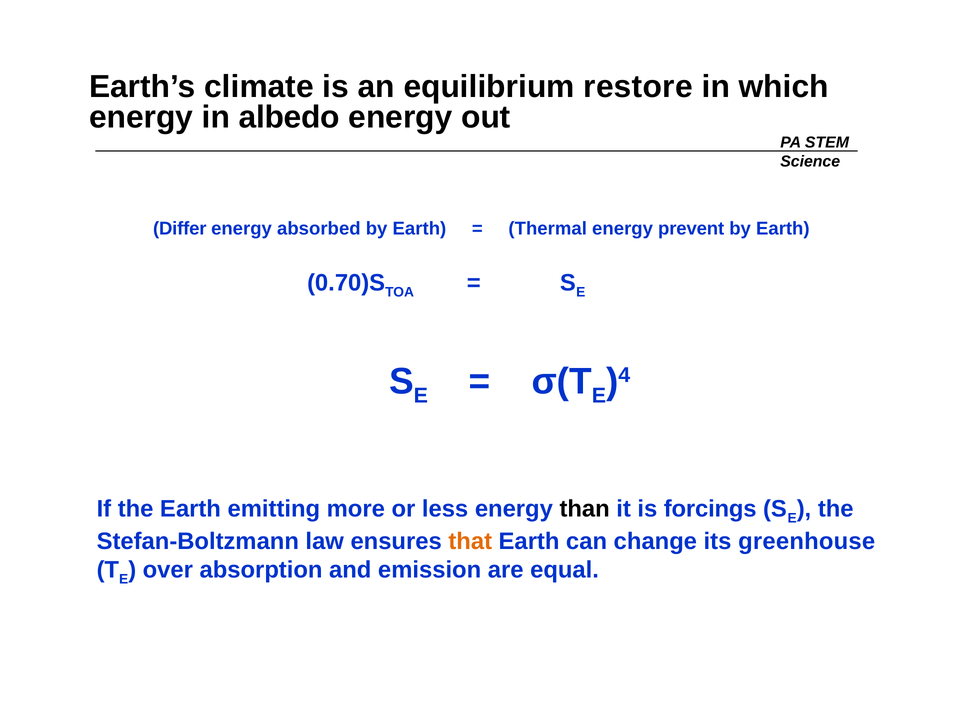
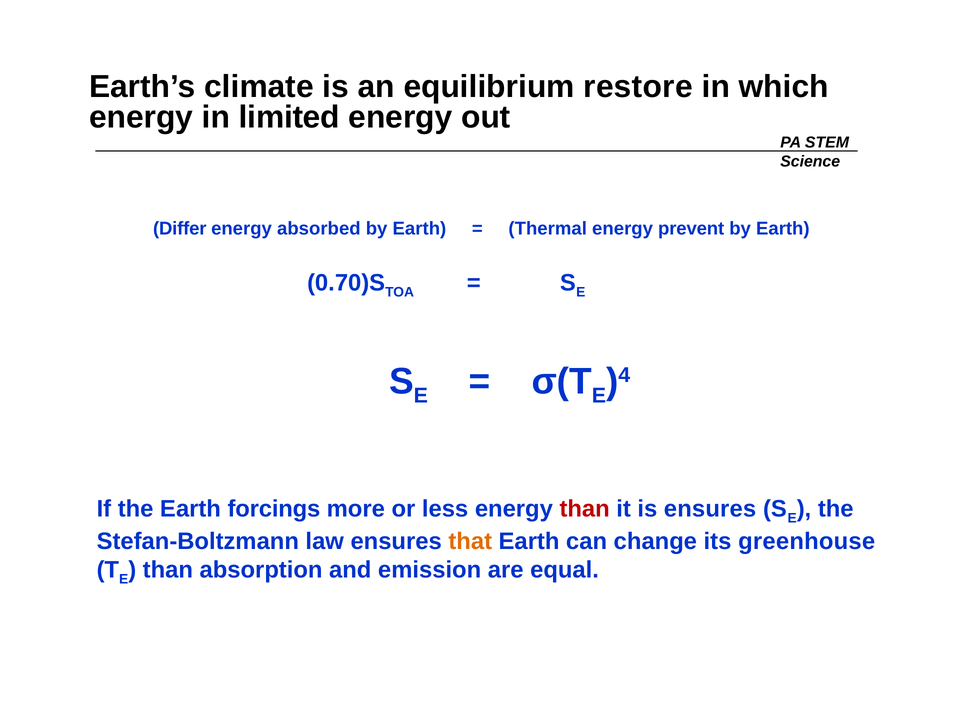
albedo: albedo -> limited
emitting: emitting -> forcings
than at (585, 509) colour: black -> red
is forcings: forcings -> ensures
over at (168, 570): over -> than
